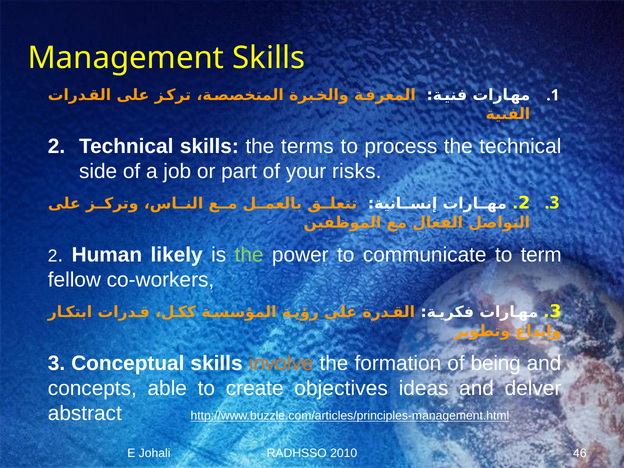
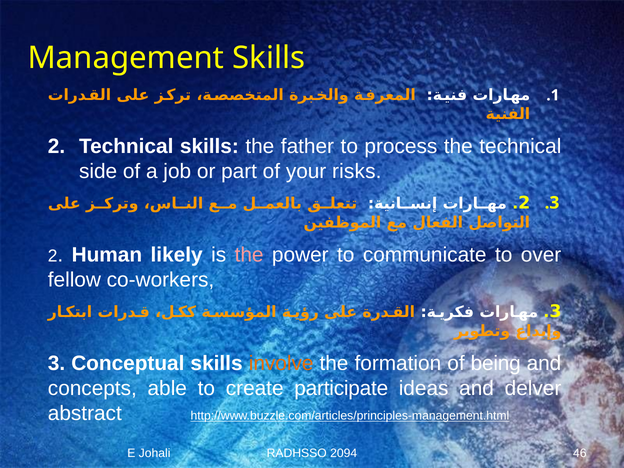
terms: terms -> father
the at (249, 255) colour: light green -> pink
term: term -> over
objectives: objectives -> participate
2010: 2010 -> 2094
